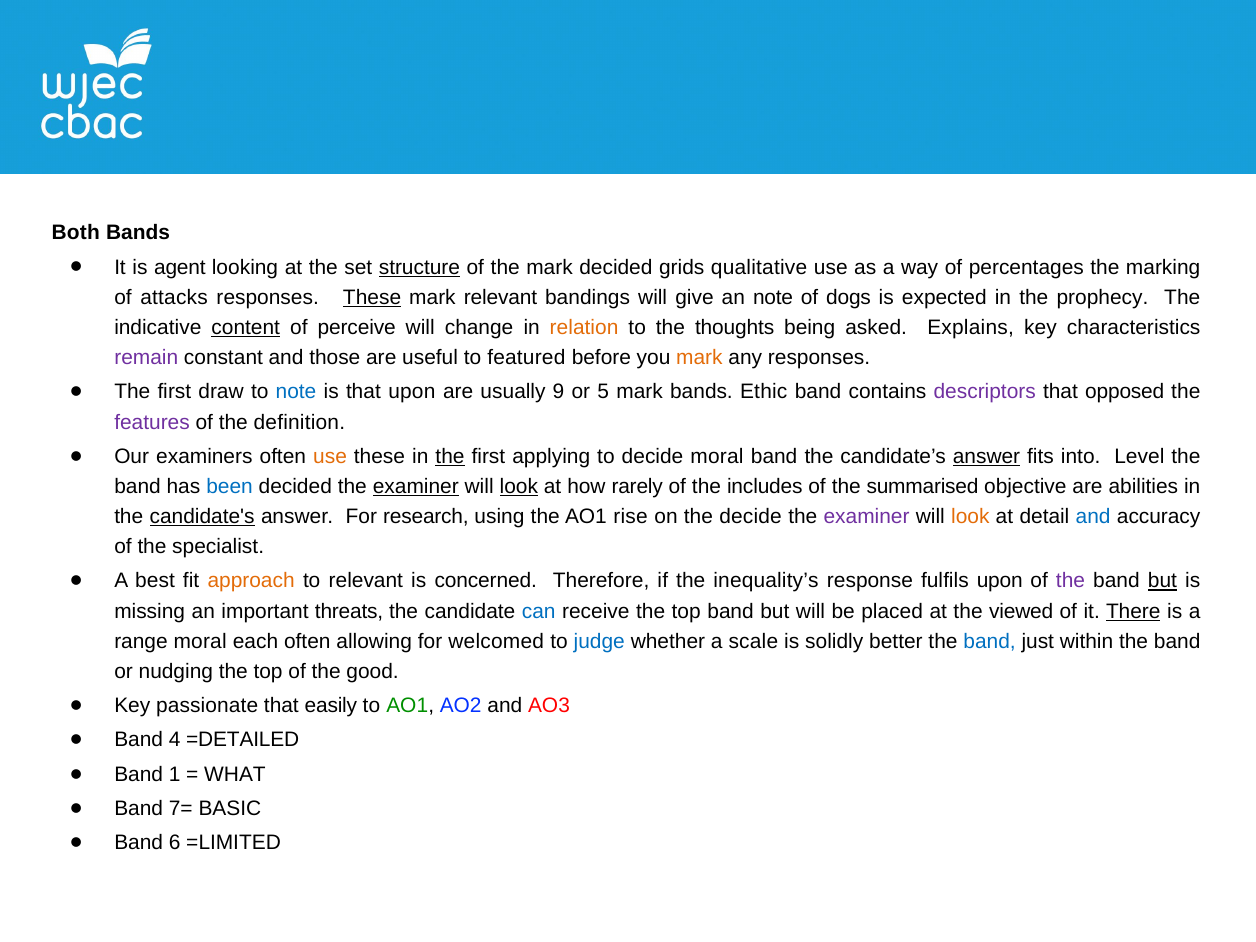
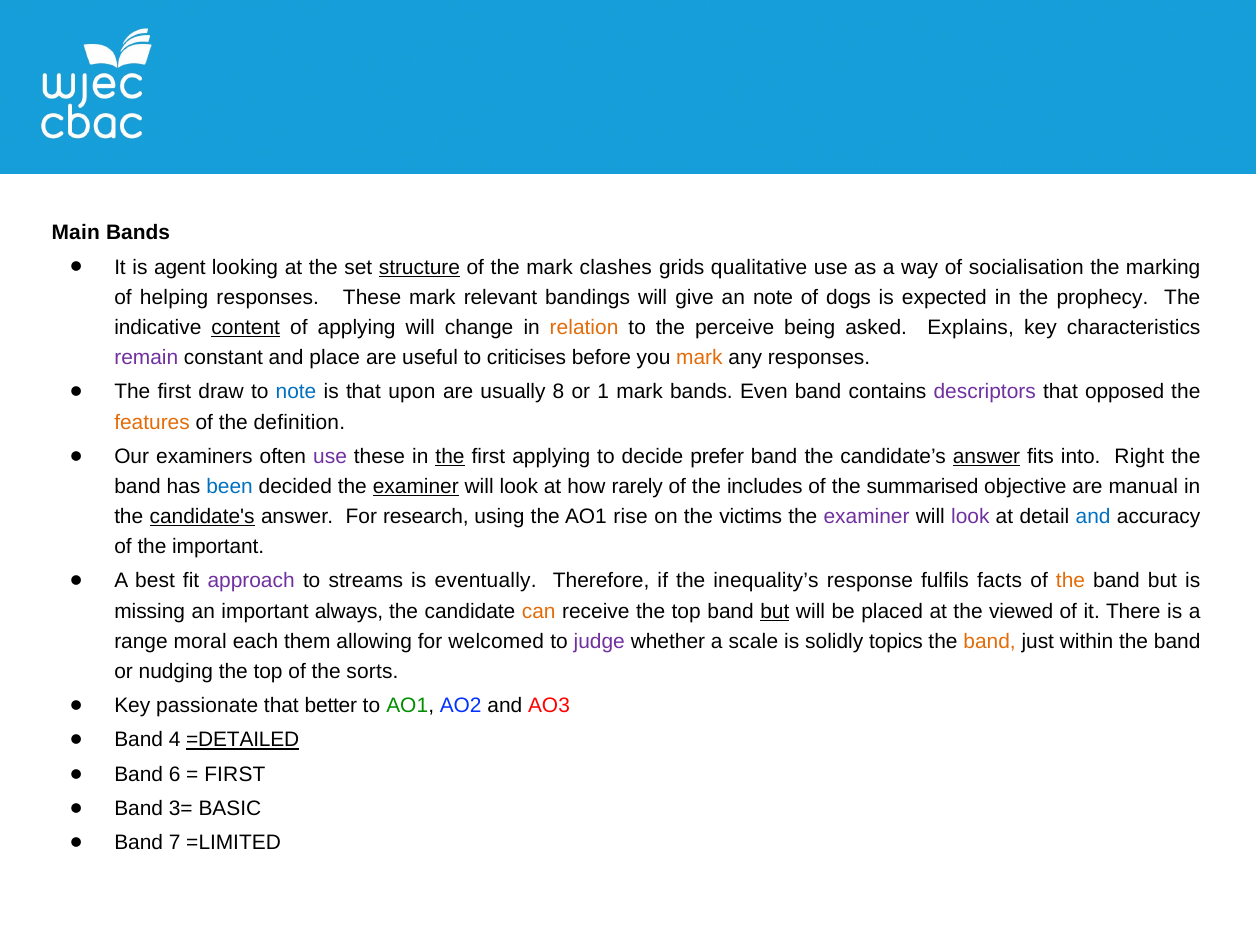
Both: Both -> Main
mark decided: decided -> clashes
percentages: percentages -> socialisation
attacks: attacks -> helping
These at (372, 297) underline: present -> none
of perceive: perceive -> applying
thoughts: thoughts -> perceive
those: those -> place
featured: featured -> criticises
9: 9 -> 8
5: 5 -> 1
Ethic: Ethic -> Even
features colour: purple -> orange
use at (330, 456) colour: orange -> purple
decide moral: moral -> prefer
Level: Level -> Right
look at (519, 487) underline: present -> none
abilities: abilities -> manual
the decide: decide -> victims
look at (970, 517) colour: orange -> purple
the specialist: specialist -> important
approach colour: orange -> purple
to relevant: relevant -> streams
concerned: concerned -> eventually
fulfils upon: upon -> facts
the at (1071, 581) colour: purple -> orange
but at (1162, 581) underline: present -> none
threats: threats -> always
can colour: blue -> orange
but at (775, 611) underline: none -> present
There underline: present -> none
each often: often -> them
judge colour: blue -> purple
better: better -> topics
band at (990, 641) colour: blue -> orange
good: good -> sorts
easily: easily -> better
=DETAILED underline: none -> present
1: 1 -> 6
WHAT at (235, 774): WHAT -> FIRST
7=: 7= -> 3=
6: 6 -> 7
